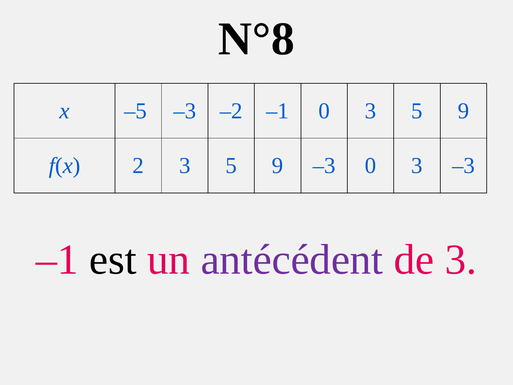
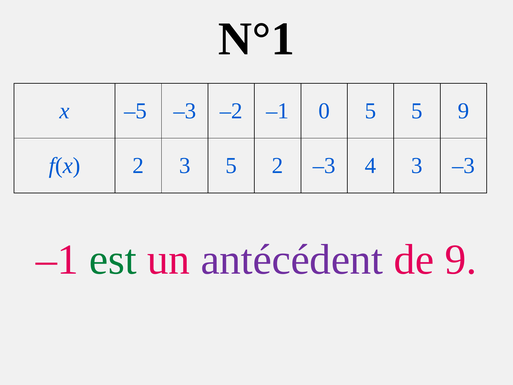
N°8: N°8 -> N°1
–1 0 3: 3 -> 5
2 3 5 9: 9 -> 2
–3 0: 0 -> 4
est colour: black -> green
de 3: 3 -> 9
